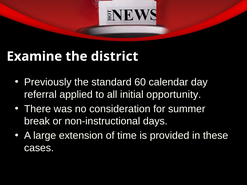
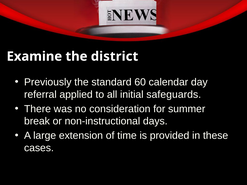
opportunity: opportunity -> safeguards
